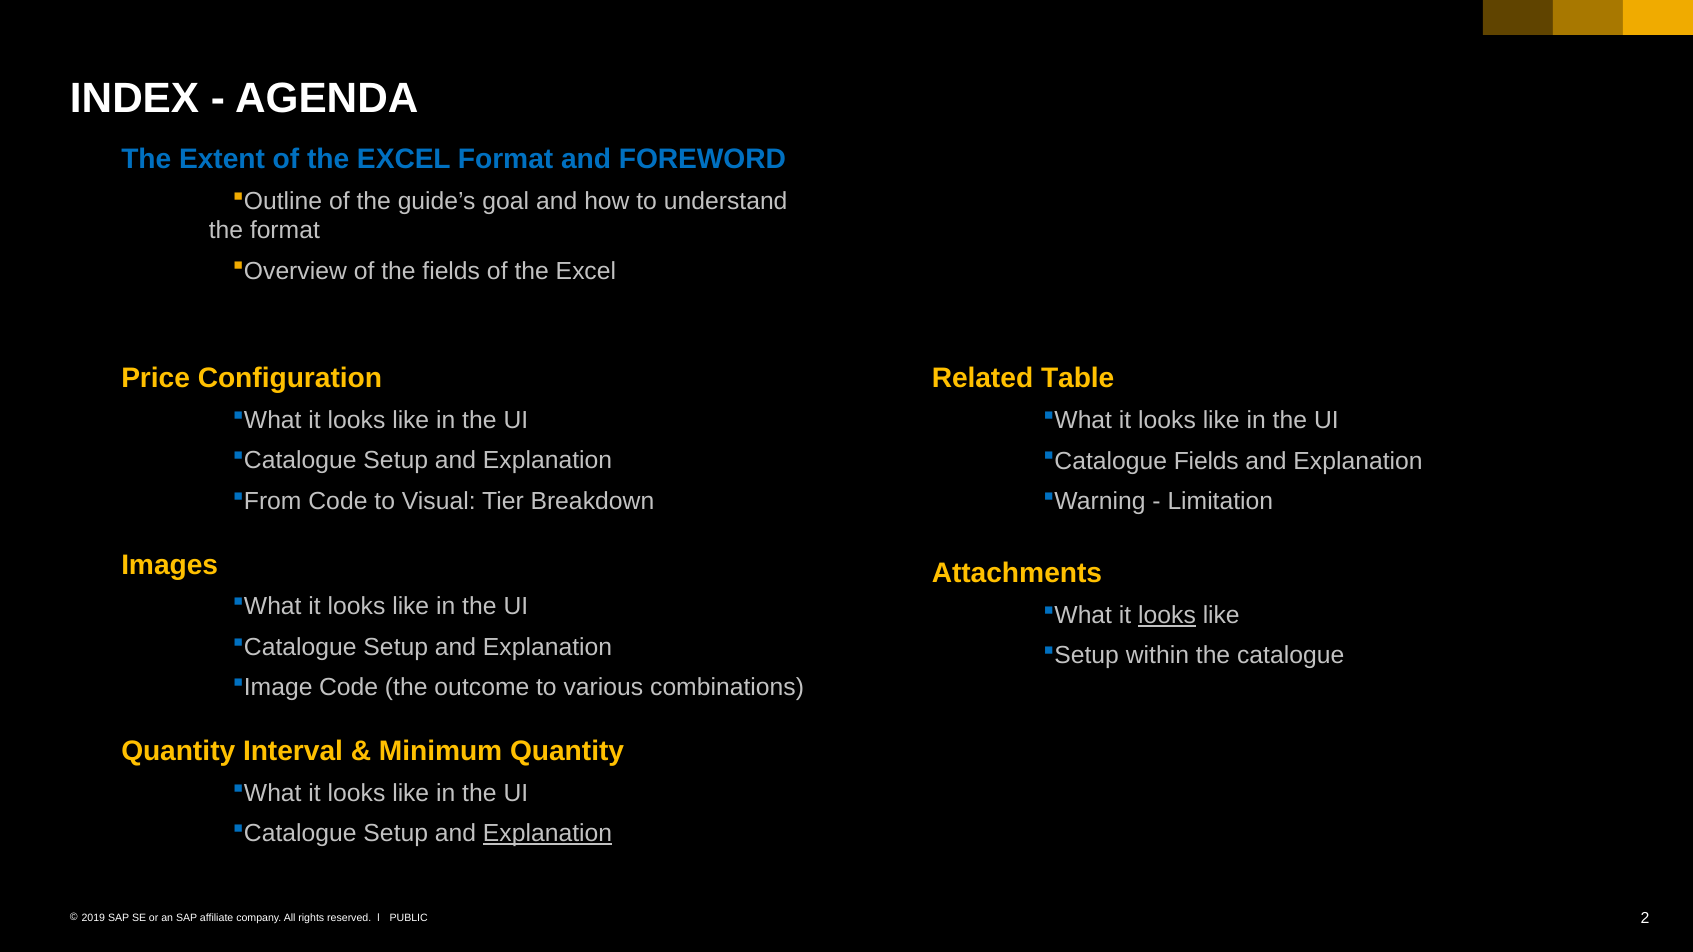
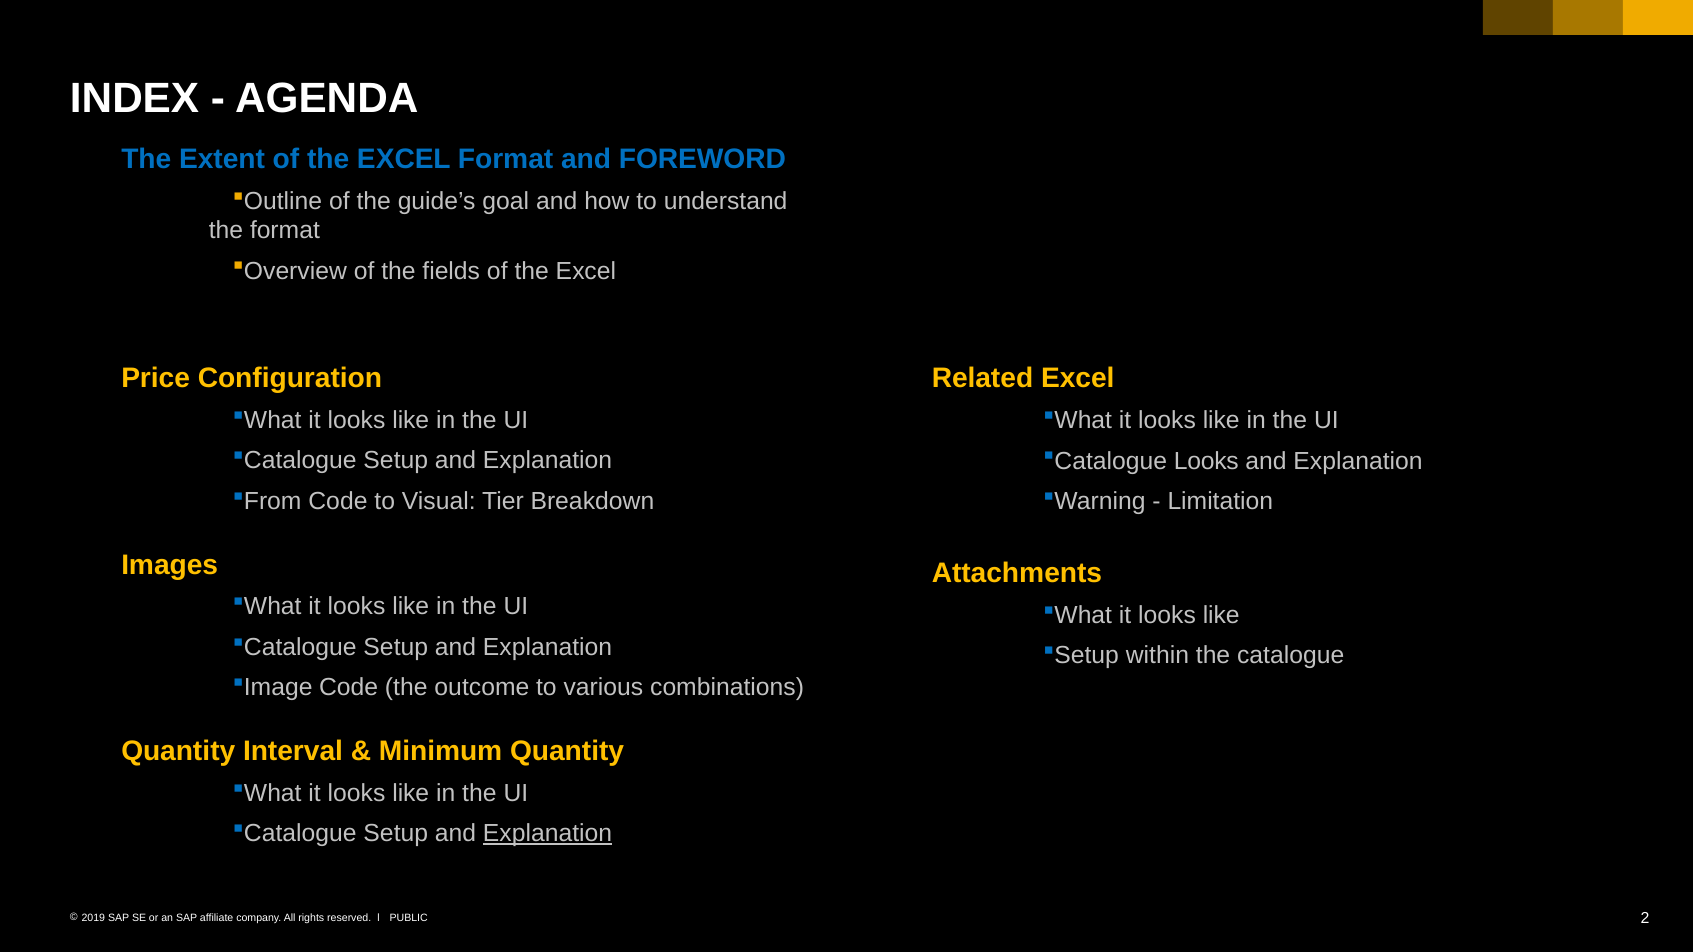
Related Table: Table -> Excel
Fields at (1206, 461): Fields -> Looks
looks at (1167, 615) underline: present -> none
